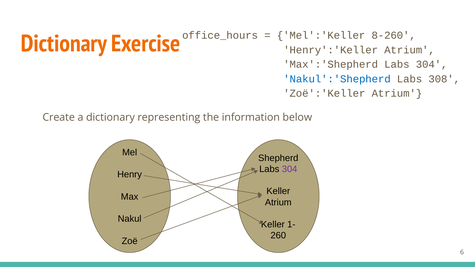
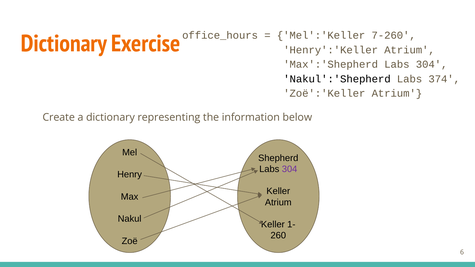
8-260: 8-260 -> 7-260
Nakul':'Shepherd colour: blue -> black
308: 308 -> 374
